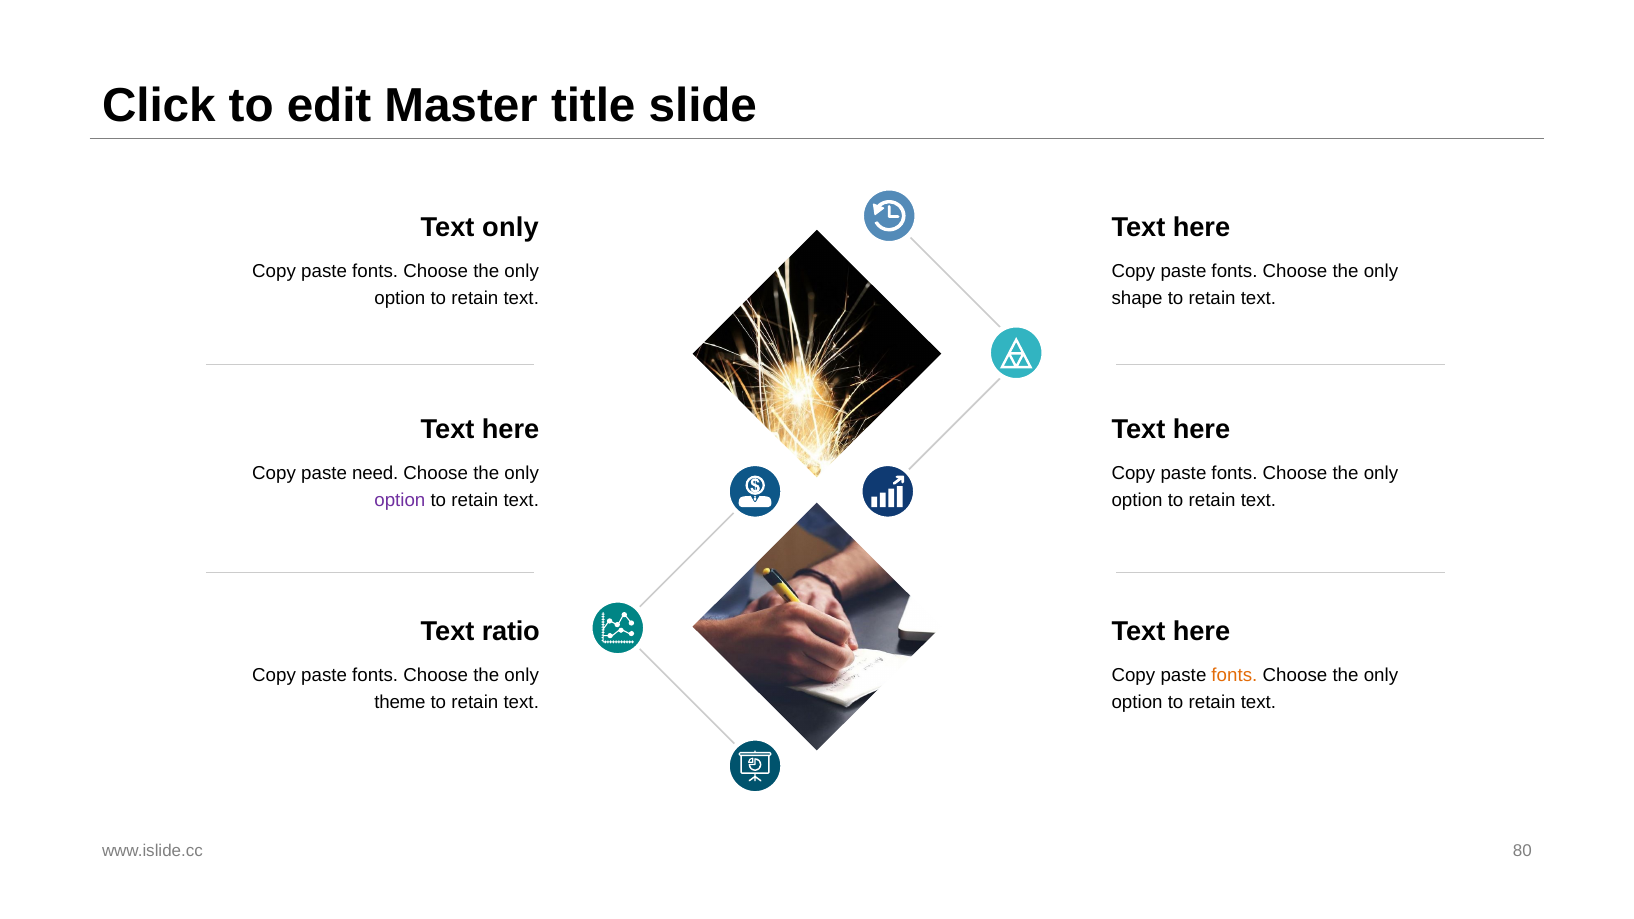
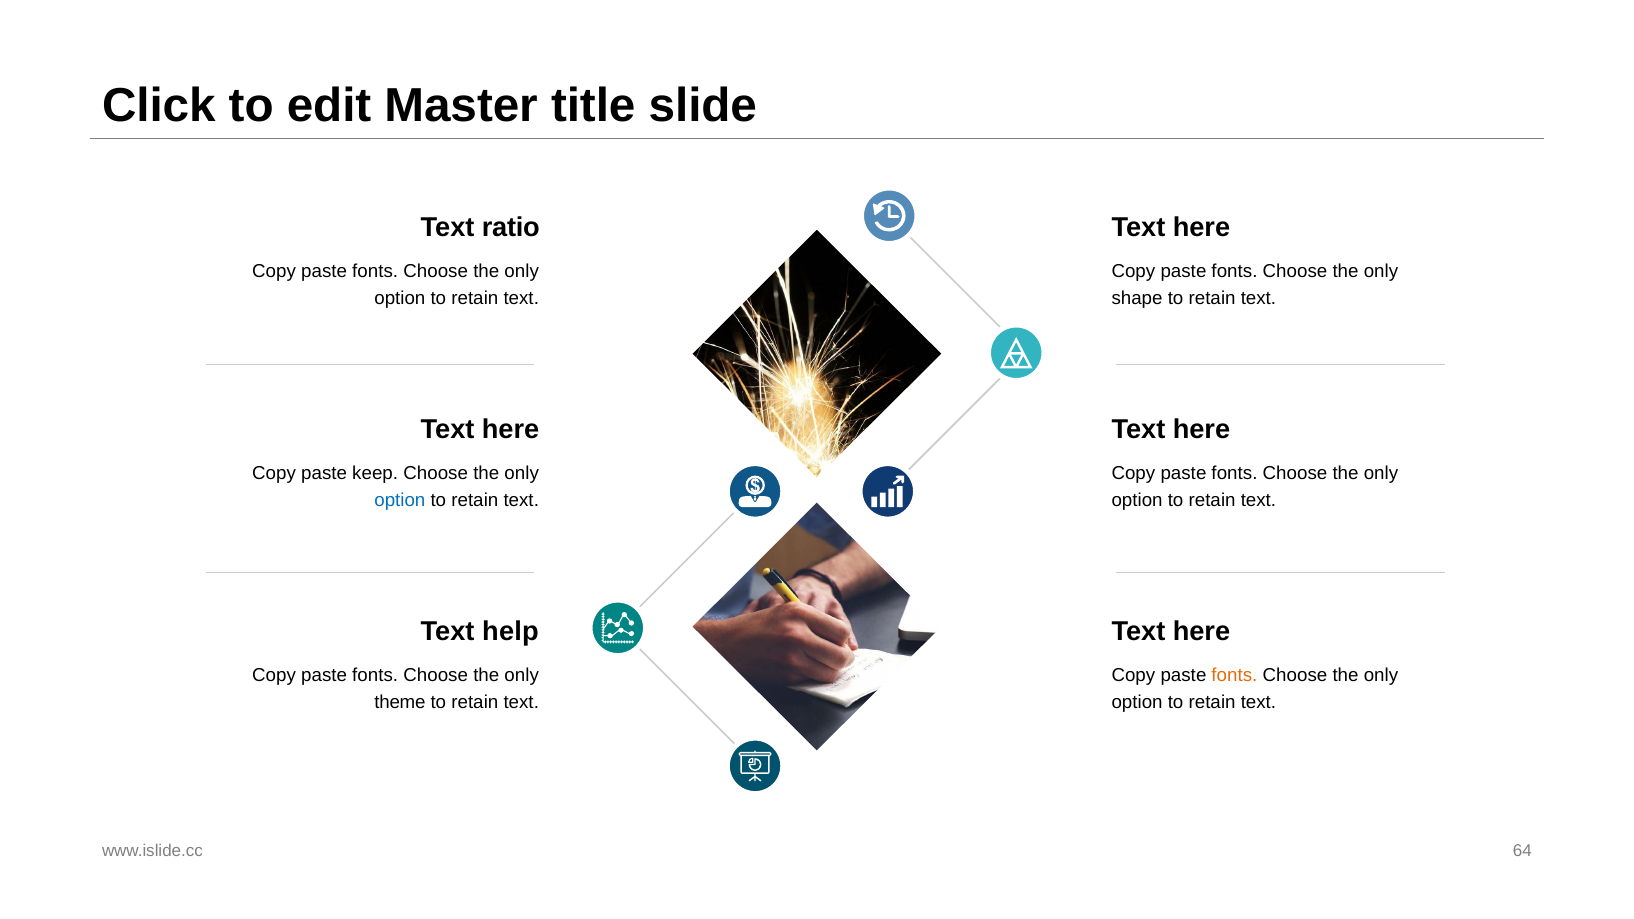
Text only: only -> ratio
need: need -> keep
option at (400, 500) colour: purple -> blue
ratio: ratio -> help
80: 80 -> 64
